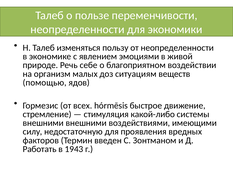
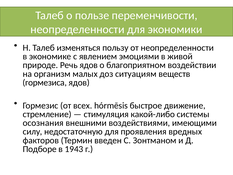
Речь себе: себе -> ядов
помощью: помощью -> гормезиса
внешними at (43, 123): внешними -> осознания
Работать: Работать -> Подборе
